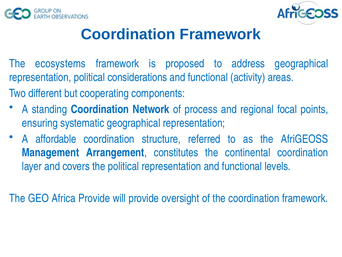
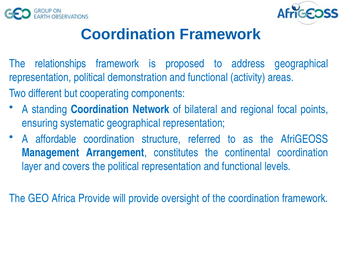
ecosystems: ecosystems -> relationships
considerations: considerations -> demonstration
process: process -> bilateral
